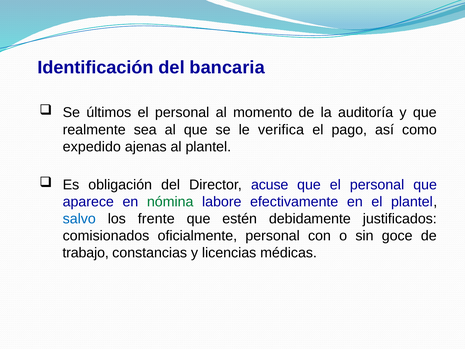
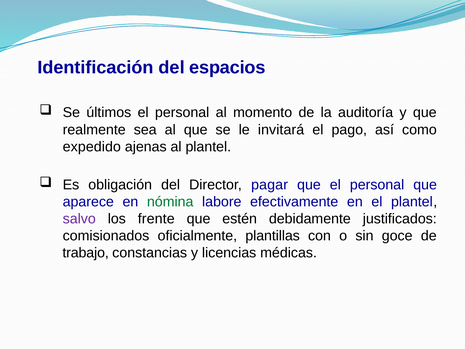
bancaria: bancaria -> espacios
verifica: verifica -> invitará
acuse: acuse -> pagar
salvo colour: blue -> purple
oficialmente personal: personal -> plantillas
